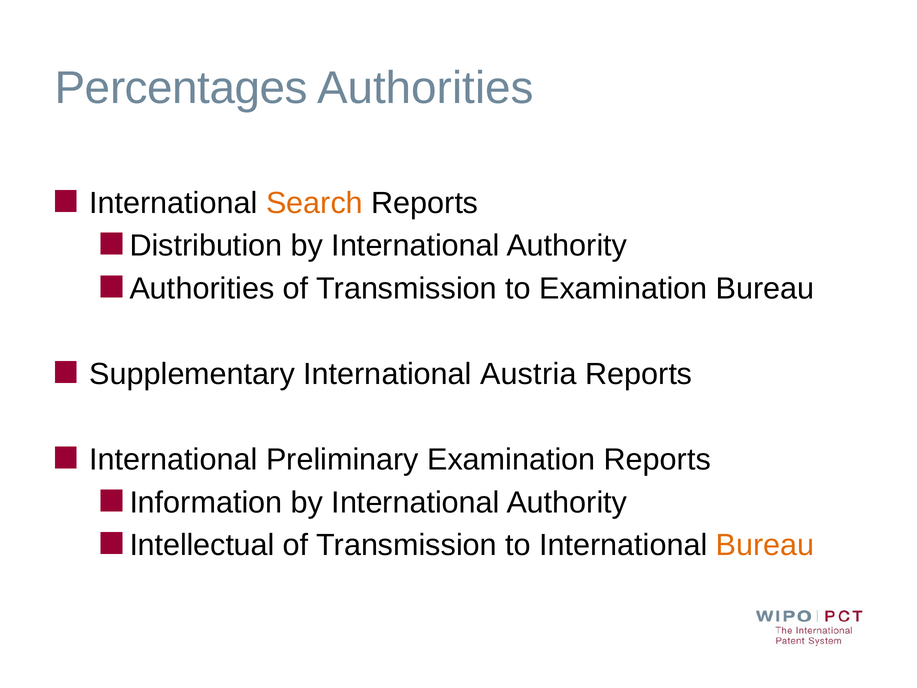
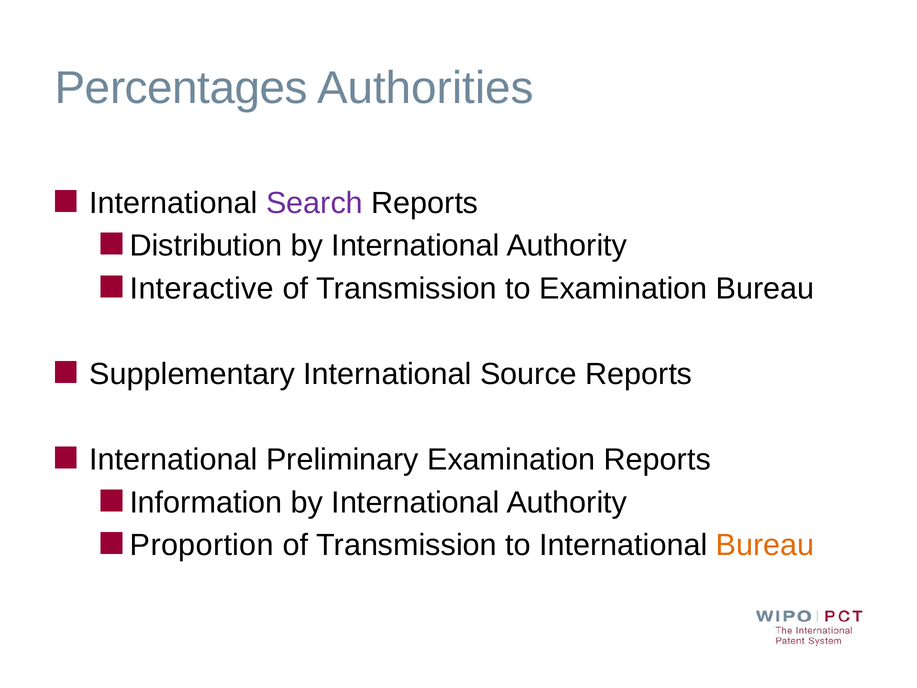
Search colour: orange -> purple
Authorities at (202, 288): Authorities -> Interactive
Austria: Austria -> Source
Intellectual: Intellectual -> Proportion
